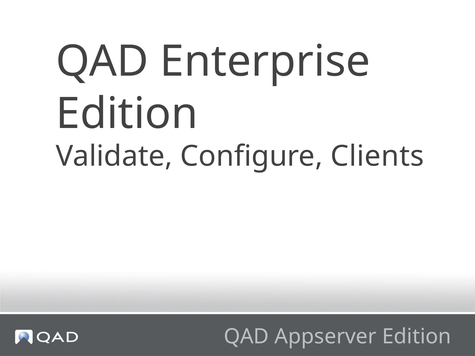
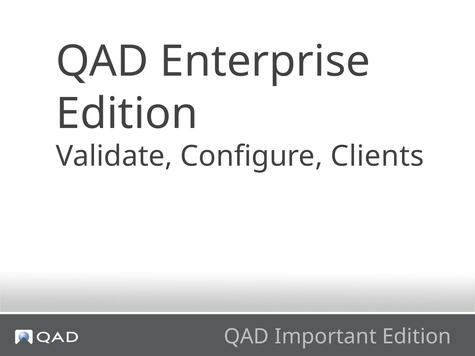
Appserver: Appserver -> Important
